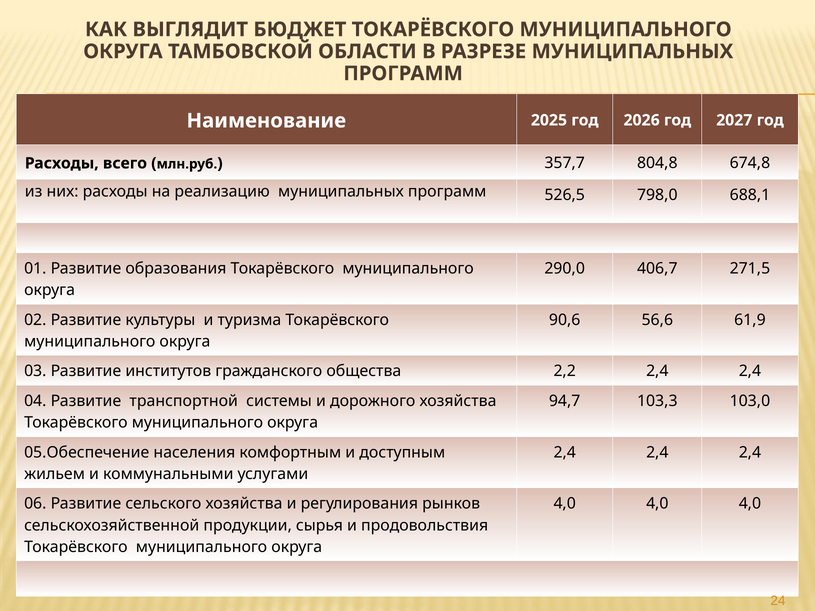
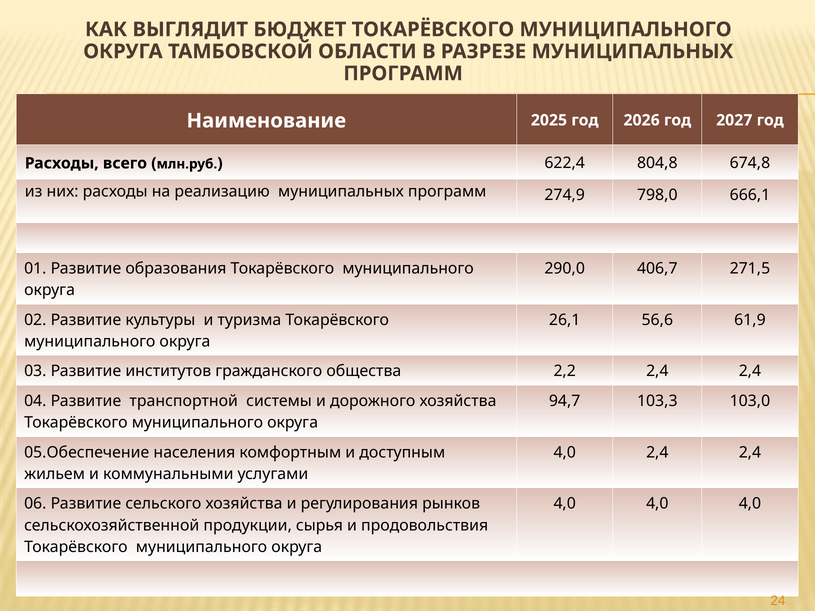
357,7: 357,7 -> 622,4
526,5: 526,5 -> 274,9
688,1: 688,1 -> 666,1
90,6: 90,6 -> 26,1
2,4 at (565, 453): 2,4 -> 4,0
